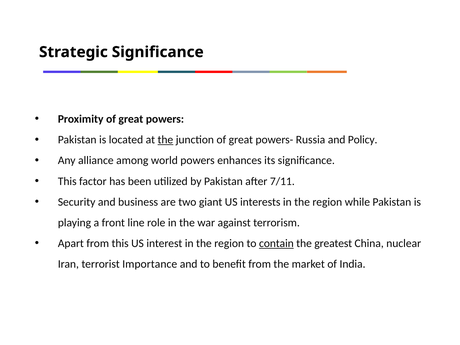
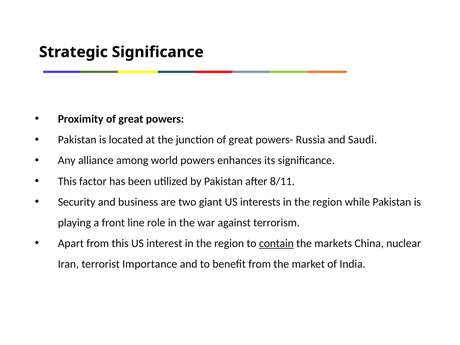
the at (165, 140) underline: present -> none
Policy: Policy -> Saudi
7/11: 7/11 -> 8/11
greatest: greatest -> markets
